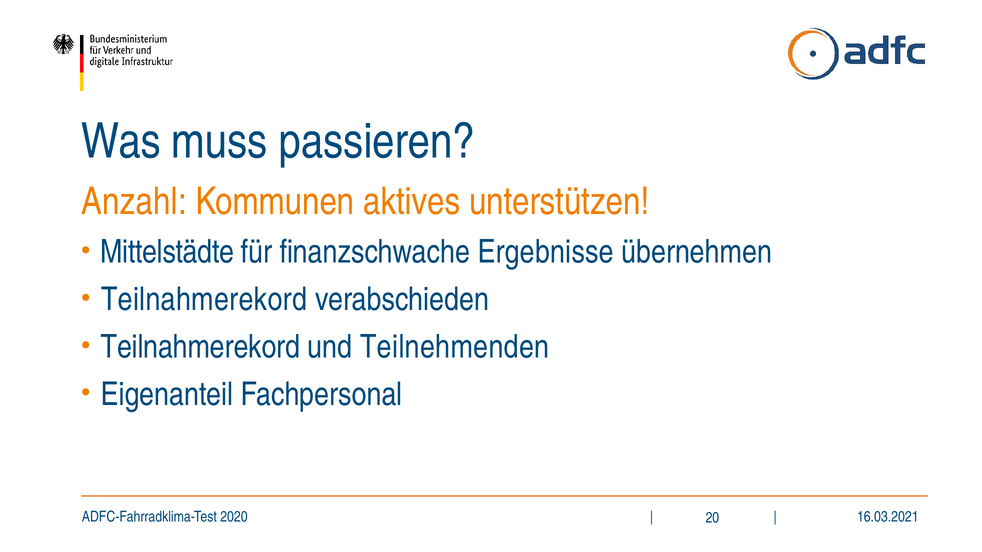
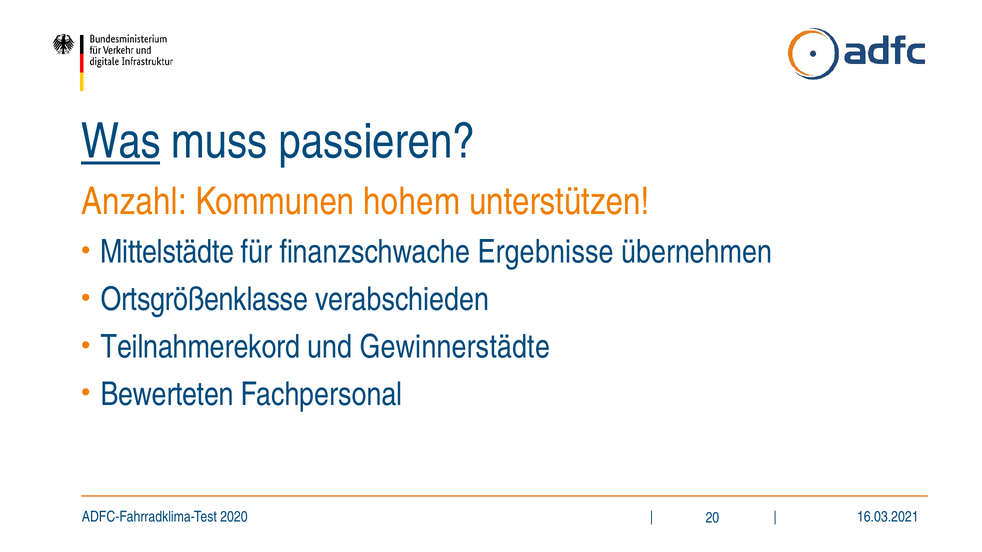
Was underline: none -> present
aktives: aktives -> hohem
Teilnahmerekord at (204, 300): Teilnahmerekord -> Ortsgrößenklasse
Teilnehmenden: Teilnehmenden -> Gewinnerstädte
Eigenanteil: Eigenanteil -> Bewerteten
